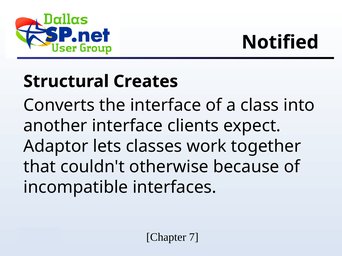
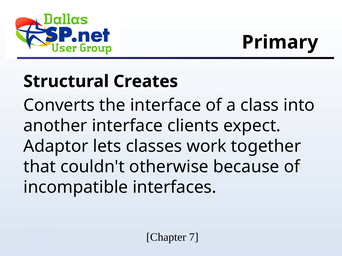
Notified: Notified -> Primary
